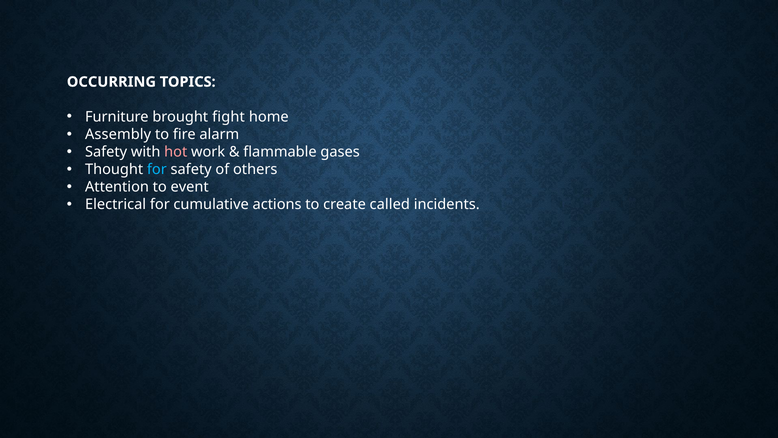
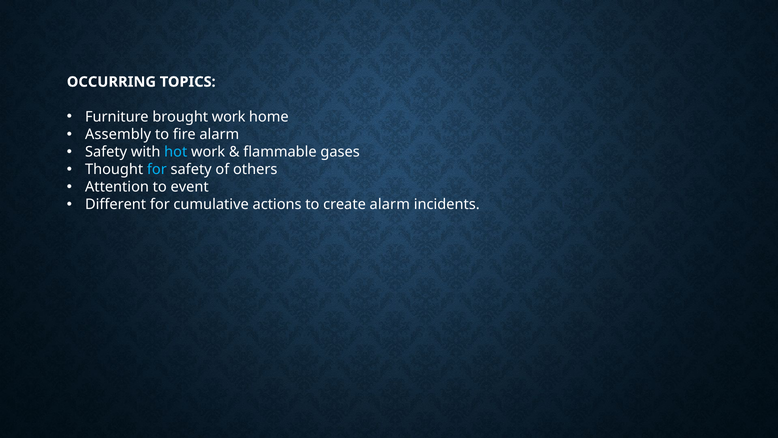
brought fight: fight -> work
hot colour: pink -> light blue
Electrical: Electrical -> Different
create called: called -> alarm
